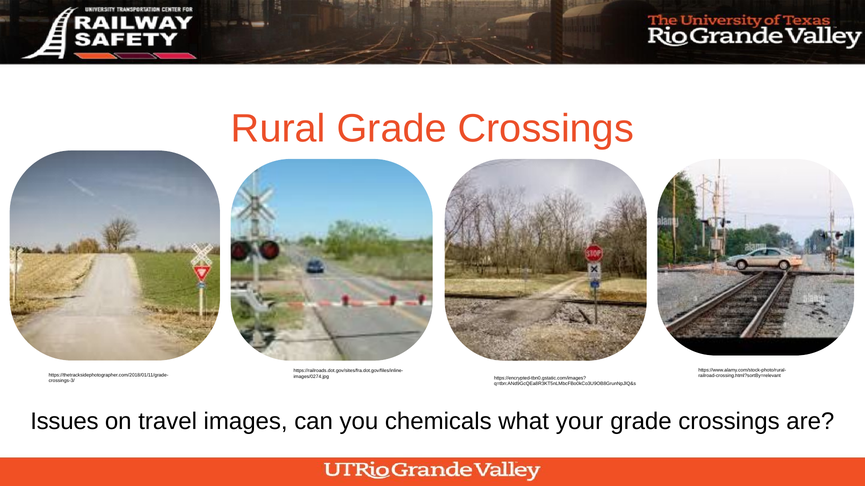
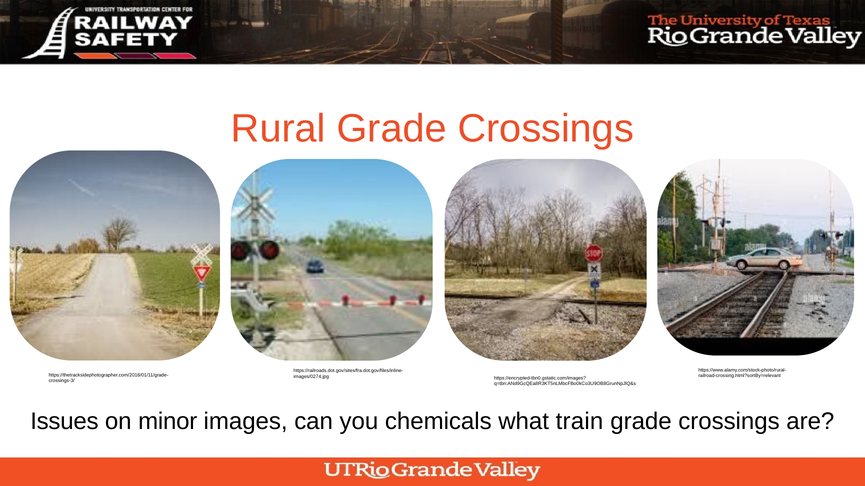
travel: travel -> minor
your: your -> train
